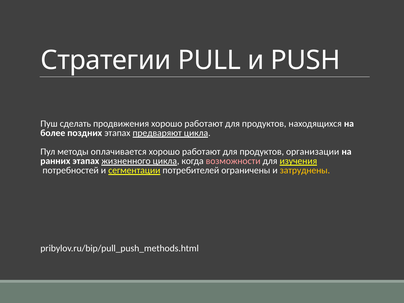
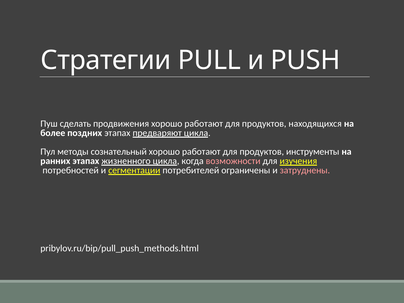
оплачивается: оплачивается -> сознательный
организации: организации -> инструменты
затруднены colour: yellow -> pink
